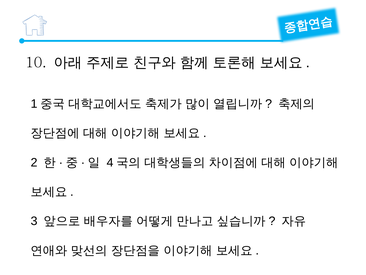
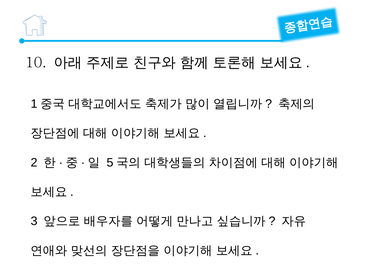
4: 4 -> 5
